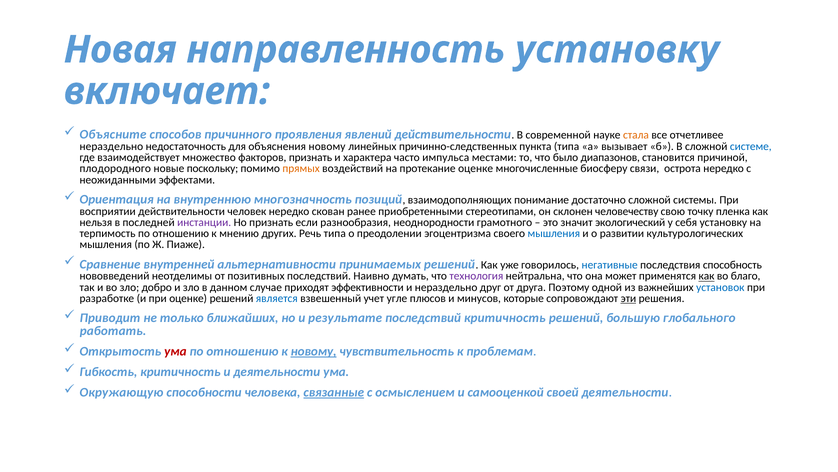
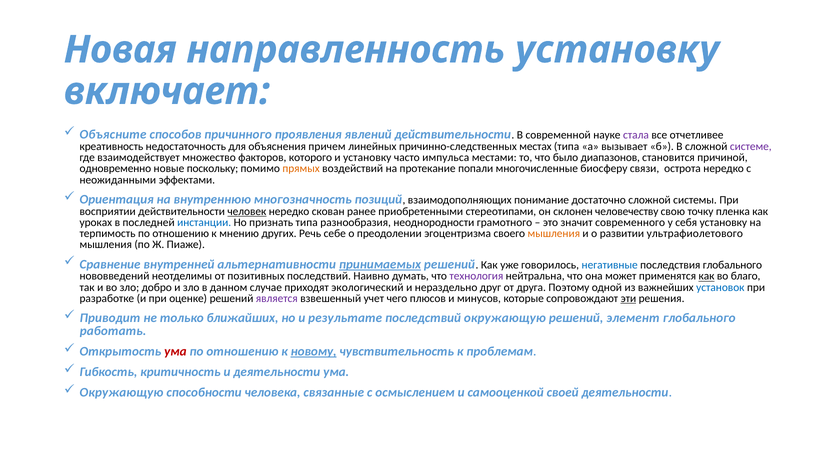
стала colour: orange -> purple
нераздельно at (111, 146): нераздельно -> креативность
объяснения новому: новому -> причем
пункта: пункта -> местах
системе colour: blue -> purple
факторов признать: признать -> которого
и характера: характера -> установку
плодородного: плодородного -> одновременно
протекание оценке: оценке -> попали
человек underline: none -> present
нельзя: нельзя -> уроках
инстанции colour: purple -> blue
признать если: если -> типа
экологический: экологический -> современного
Речь типа: типа -> себе
мышления at (554, 233) colour: blue -> orange
культурологических: культурологических -> ультрафиолетового
принимаемых underline: none -> present
последствия способность: способность -> глобального
эффективности: эффективности -> экологический
является colour: blue -> purple
угле: угле -> чего
последствий критичность: критичность -> окружающую
большую: большую -> элемент
связанные underline: present -> none
